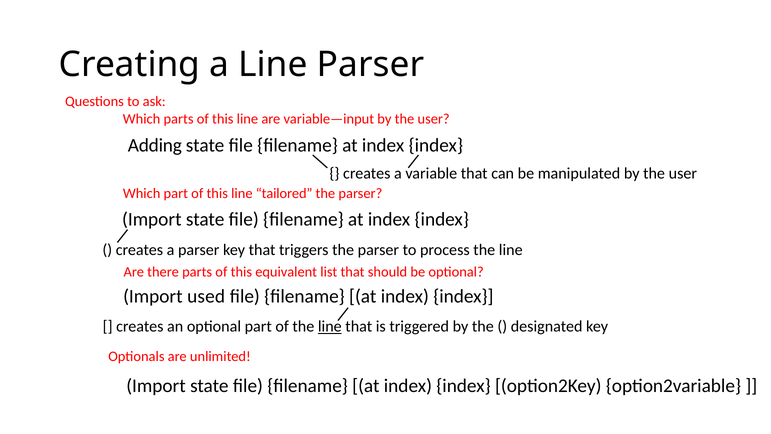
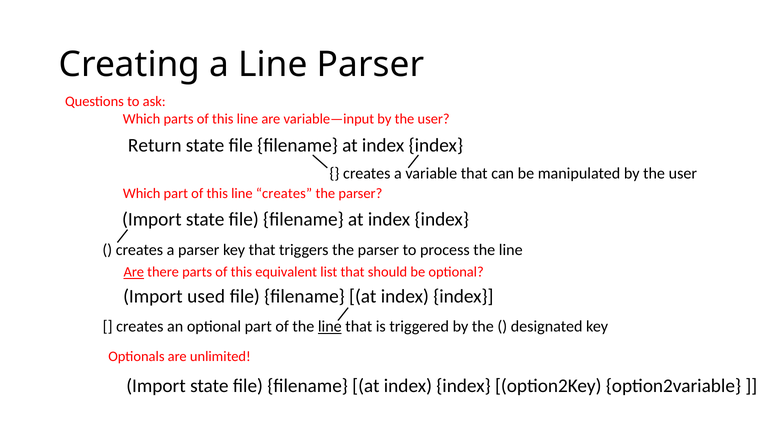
Adding: Adding -> Return
line tailored: tailored -> creates
Are at (134, 272) underline: none -> present
